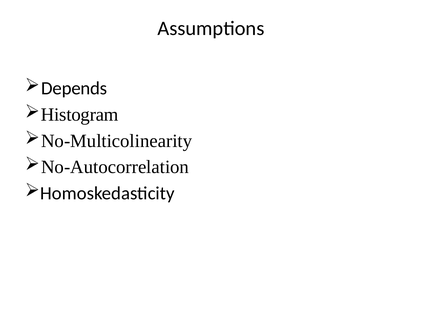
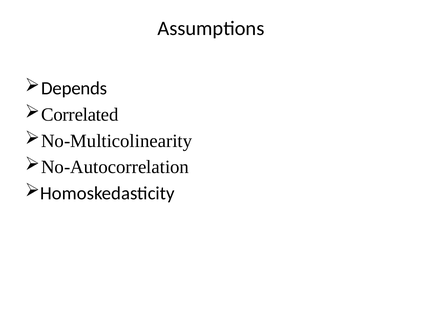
Histogram: Histogram -> Correlated
